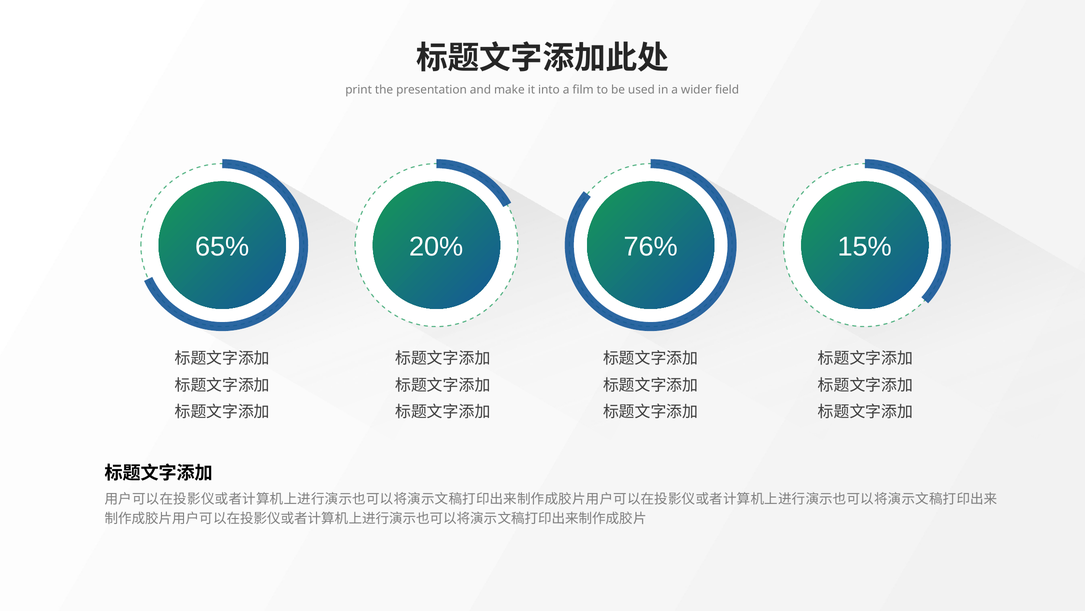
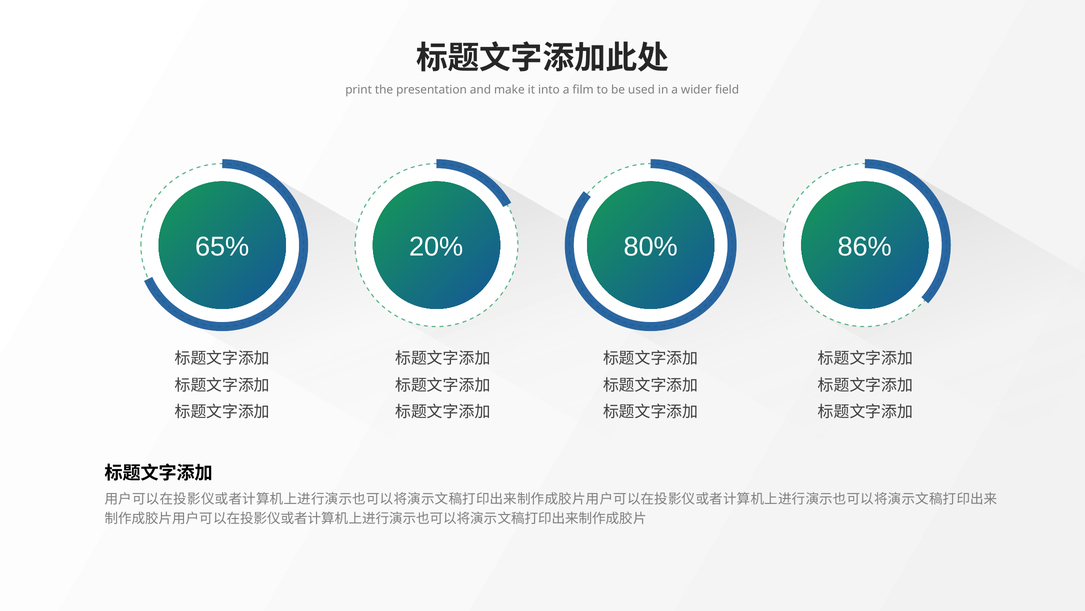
76%: 76% -> 80%
15%: 15% -> 86%
